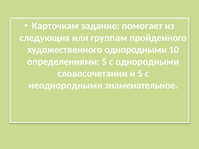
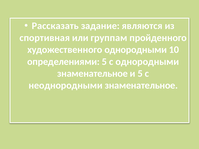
Карточкам: Карточкам -> Рассказать
помогает: помогает -> являются
следующих: следующих -> спортивная
словосочетании at (92, 74): словосочетании -> знаменательное
